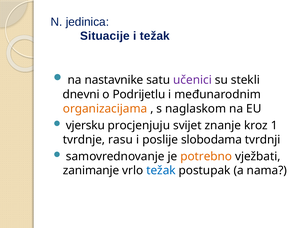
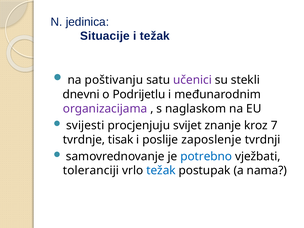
nastavnike: nastavnike -> poštivanju
organizacijama colour: orange -> purple
vjersku: vjersku -> svijesti
1: 1 -> 7
rasu: rasu -> tisak
slobodama: slobodama -> zaposlenje
potrebno colour: orange -> blue
zanimanje: zanimanje -> toleranciji
